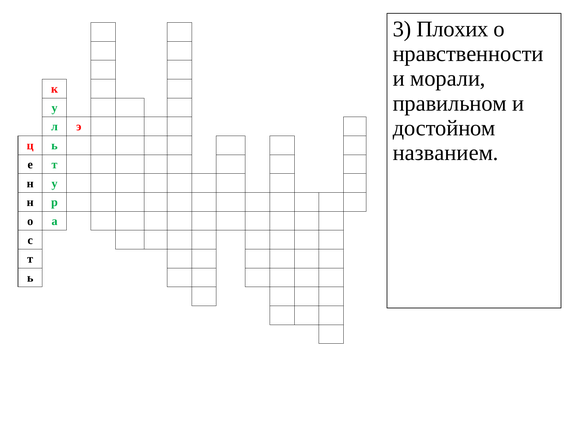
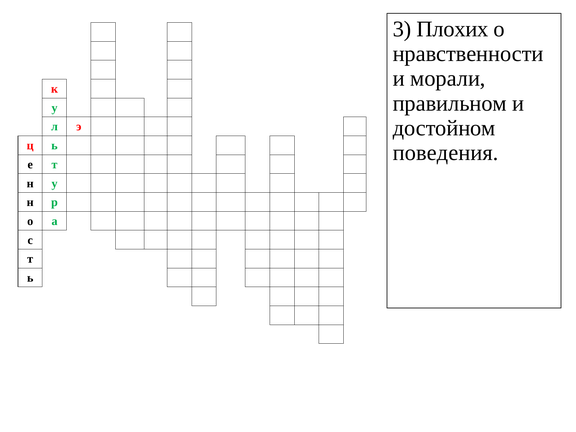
названием: названием -> поведения
